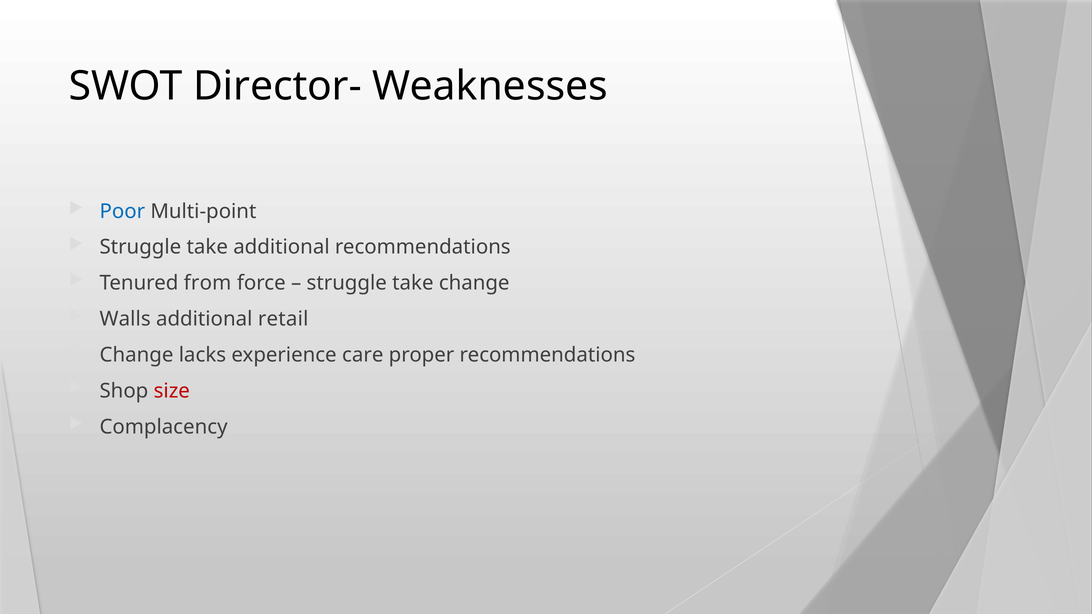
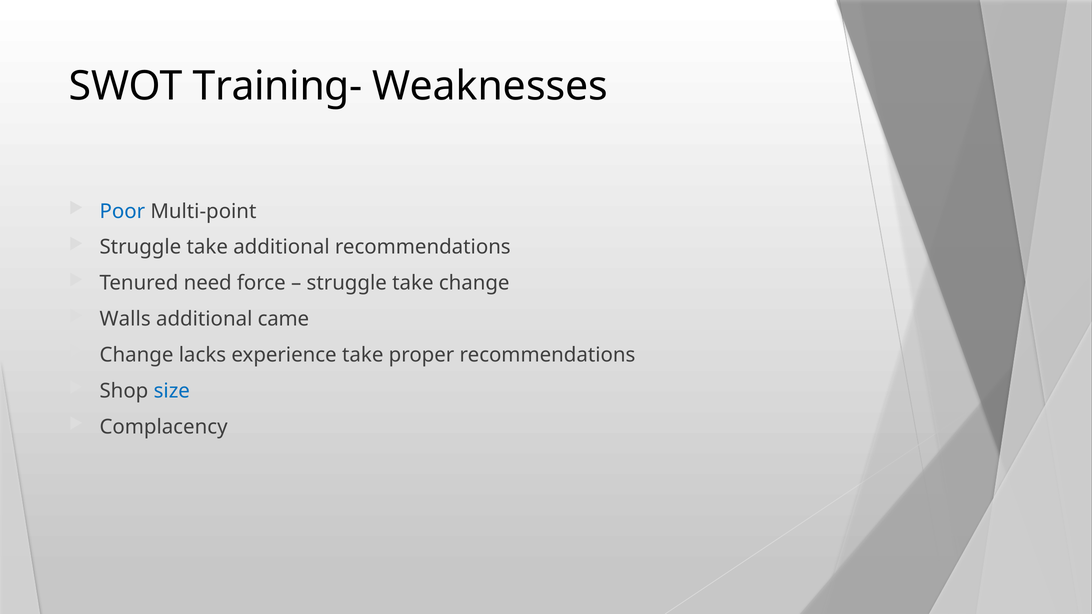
Director-: Director- -> Training-
from: from -> need
retail: retail -> came
experience care: care -> take
size colour: red -> blue
